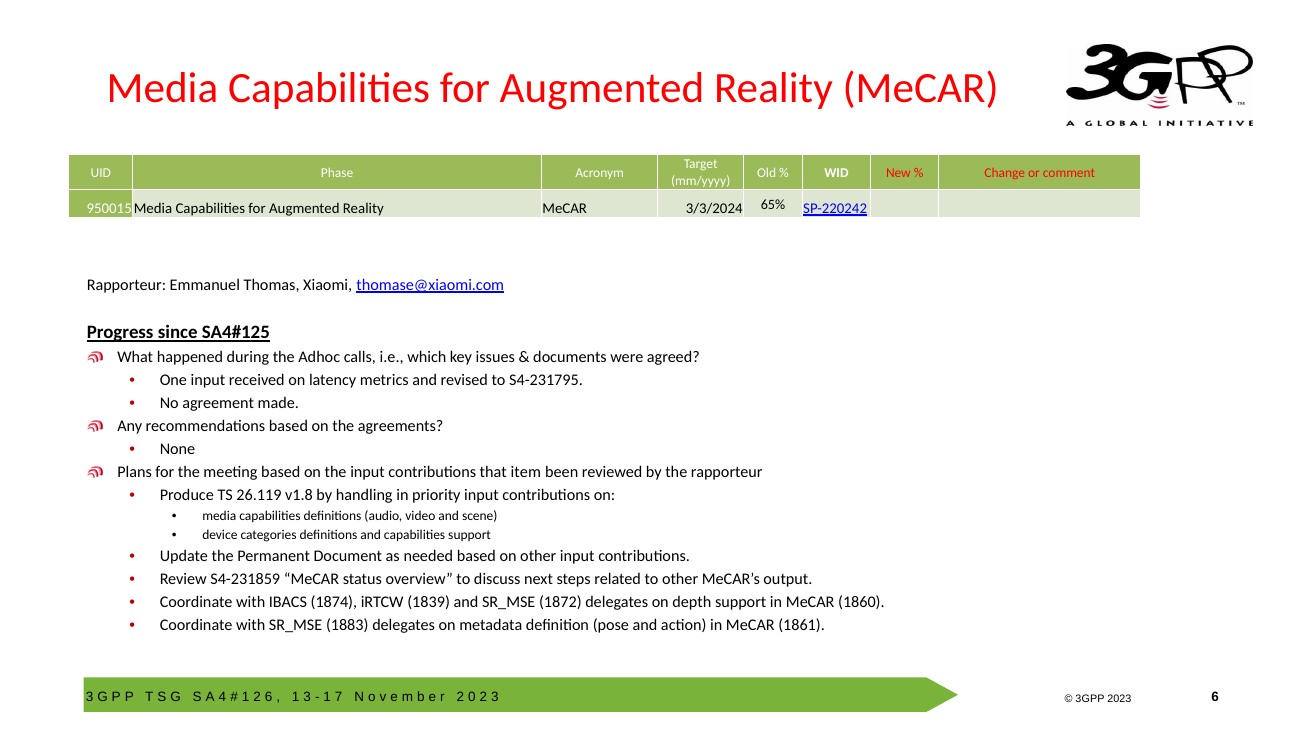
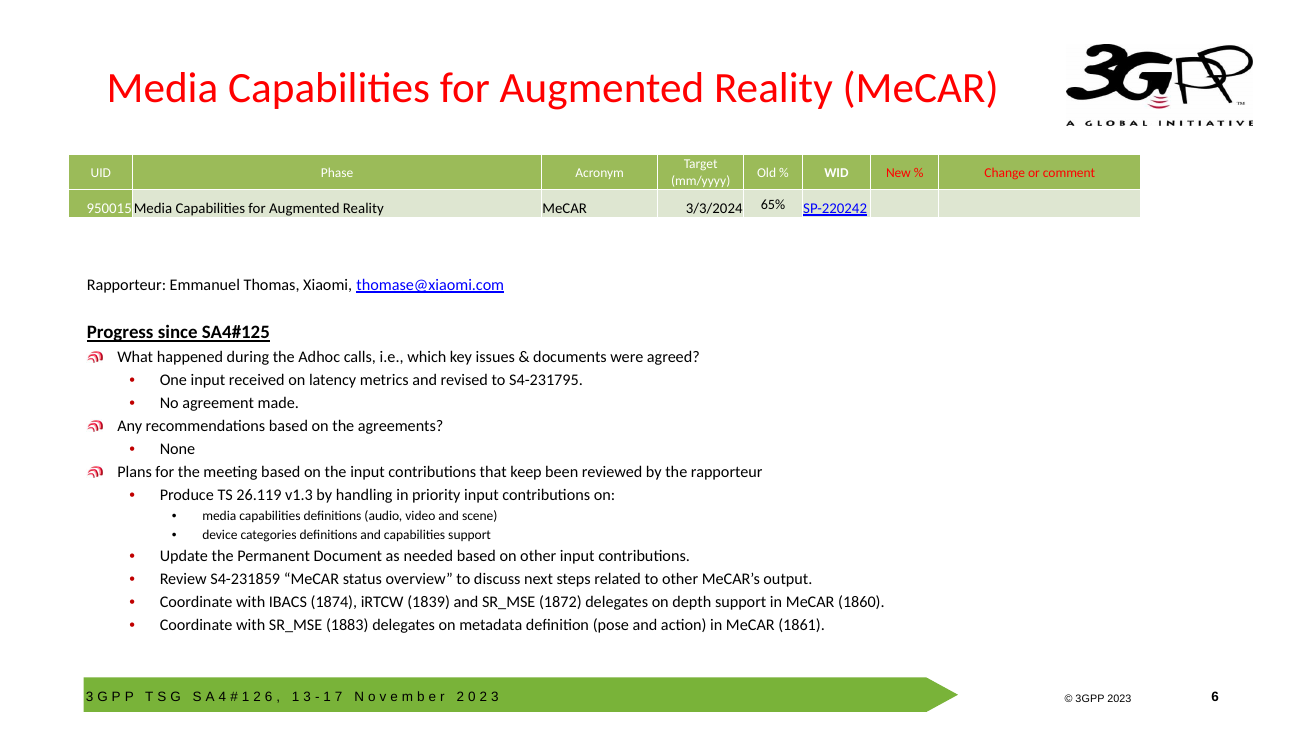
item: item -> keep
v1.8: v1.8 -> v1.3
